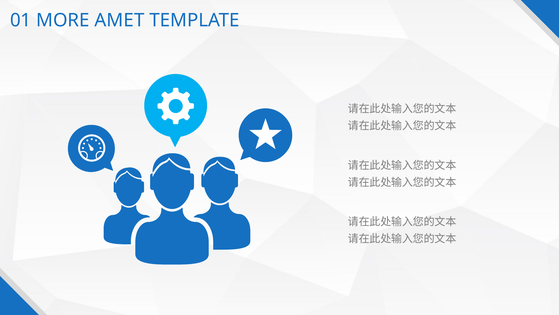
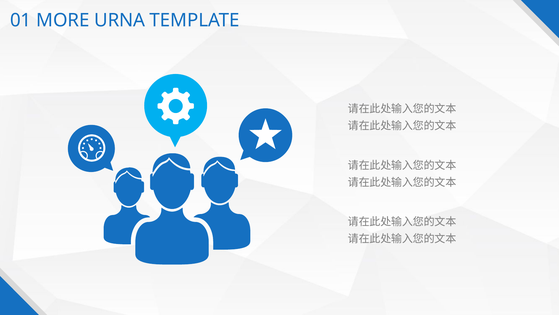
AMET: AMET -> URNA
